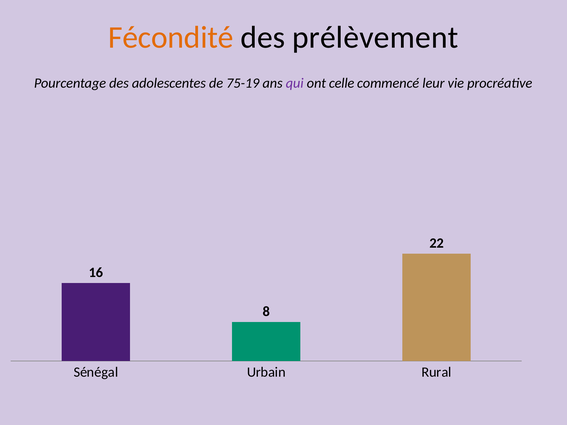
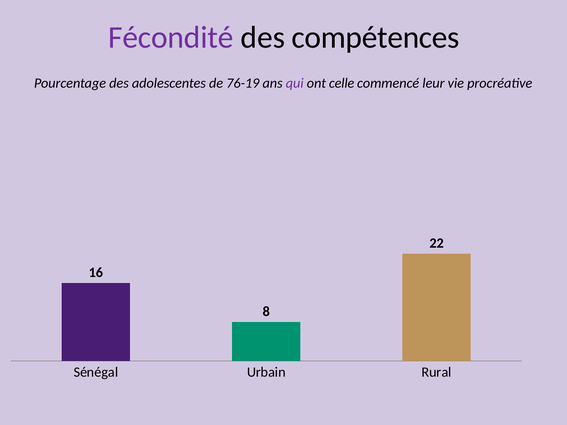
Fécondité colour: orange -> purple
prélèvement: prélèvement -> compétences
75-19: 75-19 -> 76-19
